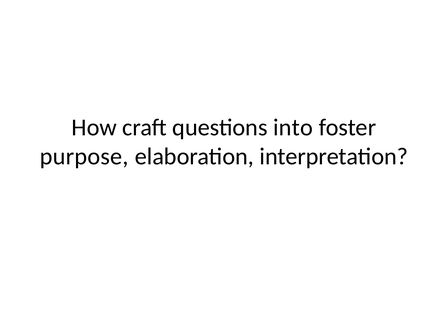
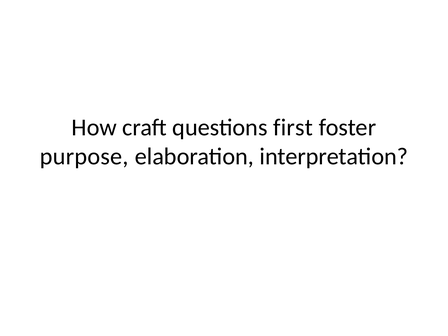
into: into -> first
